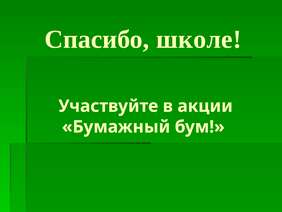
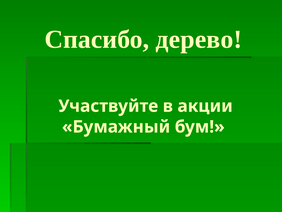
школе: школе -> дерево
